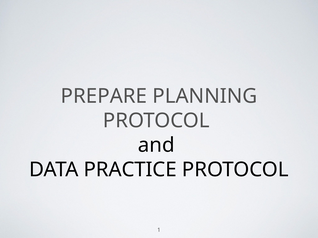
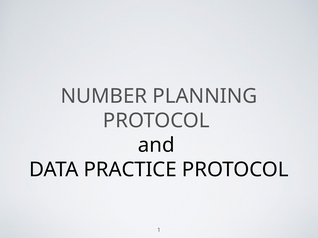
PREPARE: PREPARE -> NUMBER
